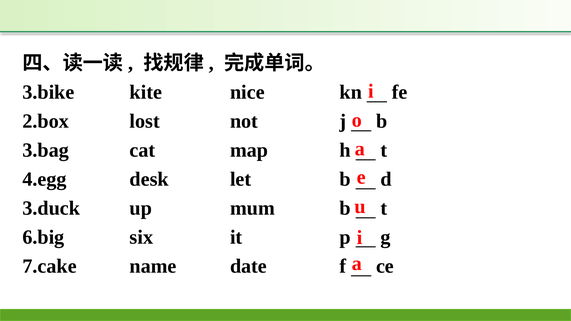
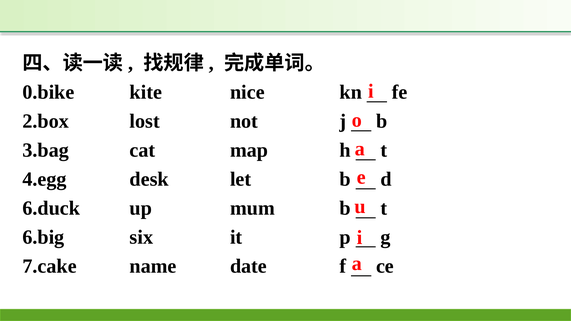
3.bike: 3.bike -> 0.bike
3.duck: 3.duck -> 6.duck
